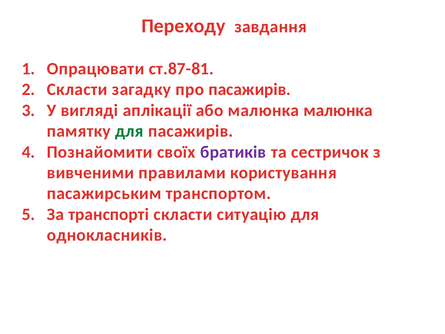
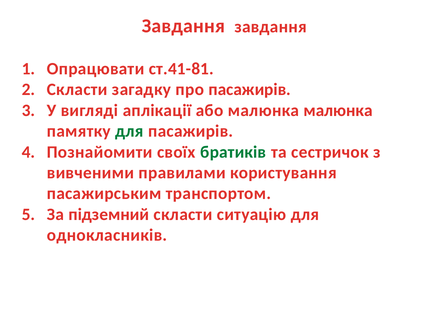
Переходу at (183, 26): Переходу -> Завдання
ст.87-81: ст.87-81 -> ст.41-81
братиків colour: purple -> green
транспорті: транспорті -> підземний
